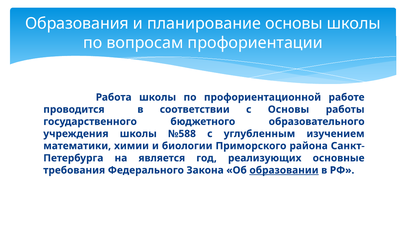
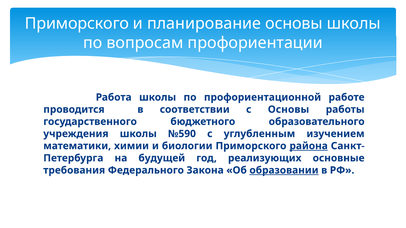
Образования at (77, 24): Образования -> Приморского
№588: №588 -> №590
района underline: none -> present
является: является -> будущей
